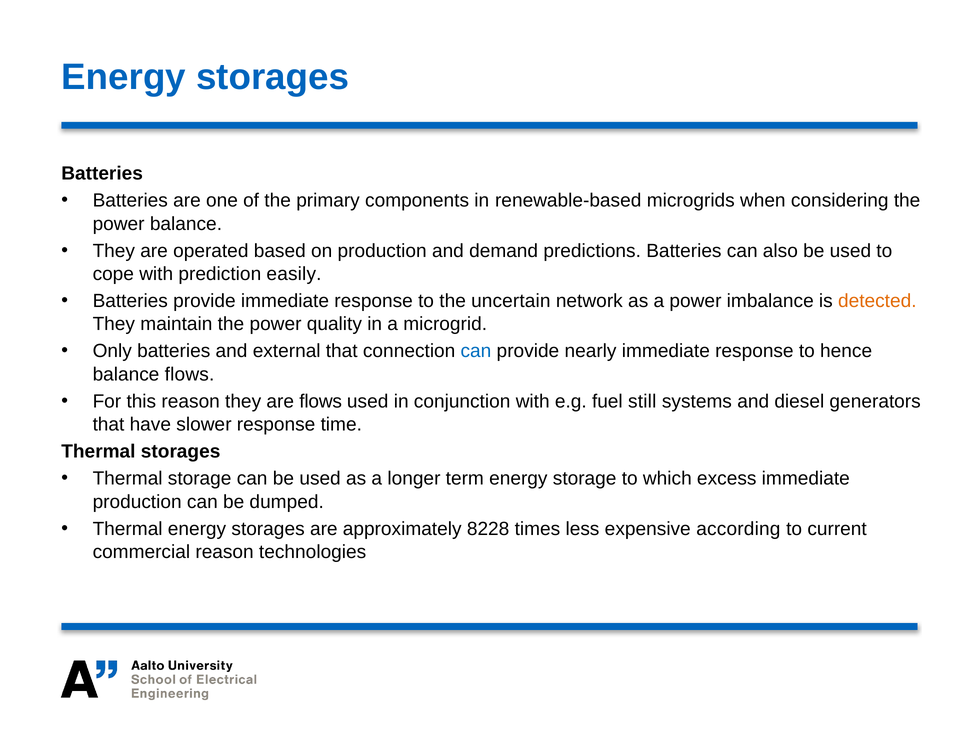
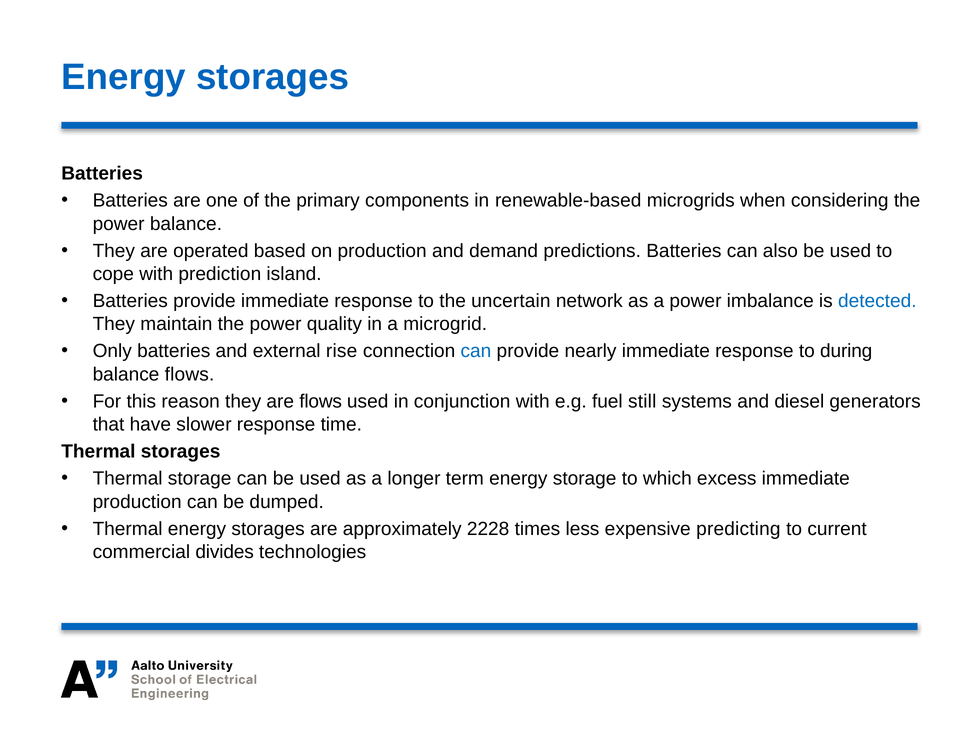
easily: easily -> island
detected colour: orange -> blue
external that: that -> rise
hence: hence -> during
8228: 8228 -> 2228
according: according -> predicting
commercial reason: reason -> divides
